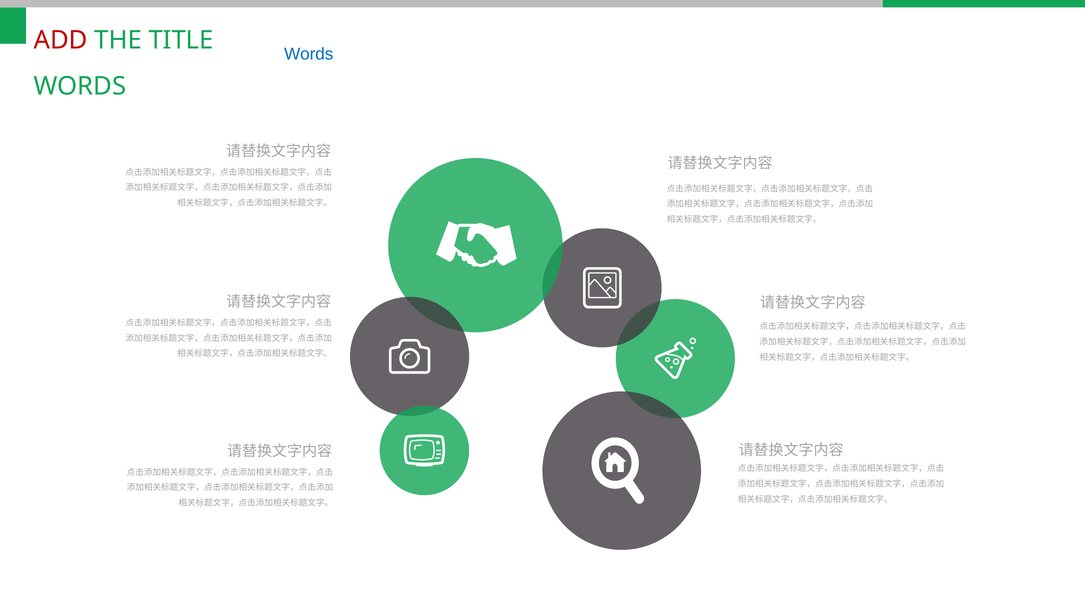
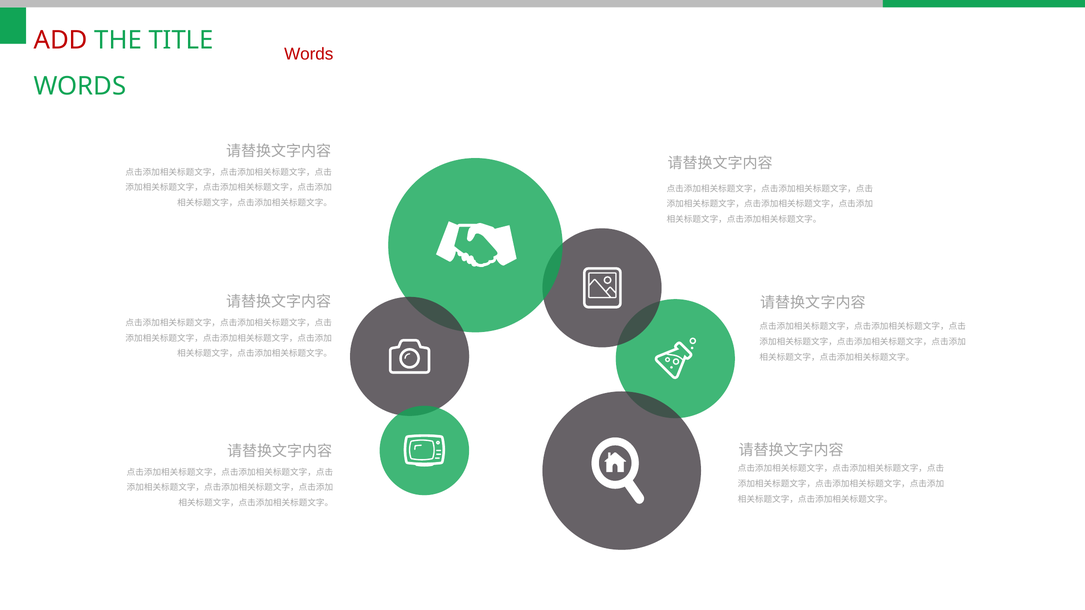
Words at (309, 54) colour: blue -> red
